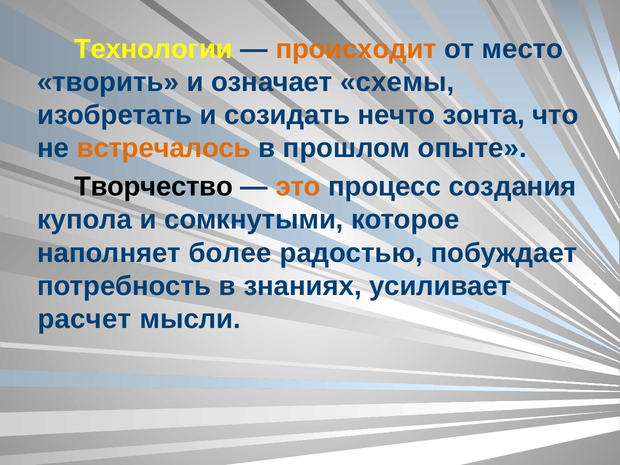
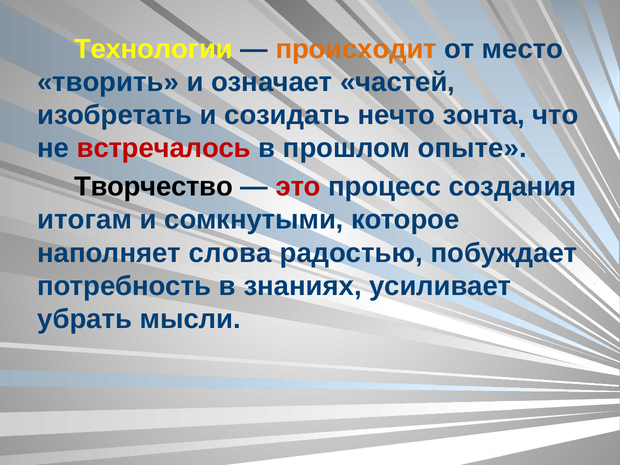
схемы: схемы -> частей
встречалось colour: orange -> red
это colour: orange -> red
купола: купола -> итогам
более: более -> слова
расчет: расчет -> убрать
